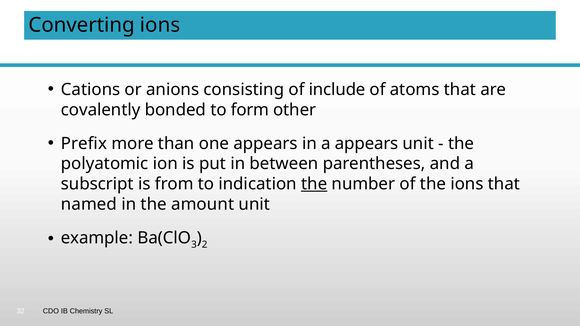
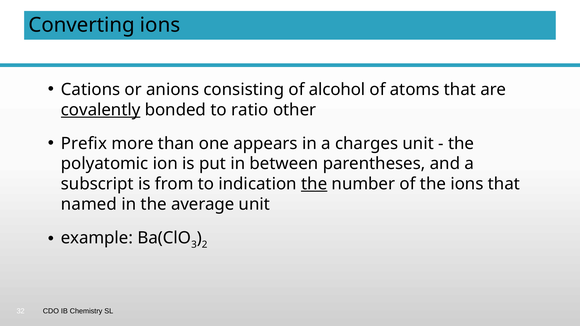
include: include -> alcohol
covalently underline: none -> present
form: form -> ratio
a appears: appears -> charges
amount: amount -> average
